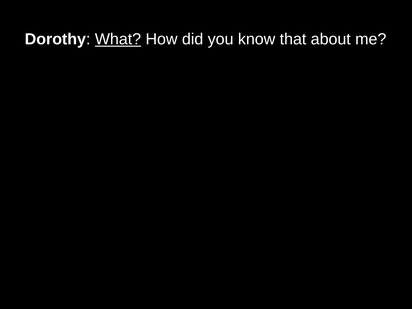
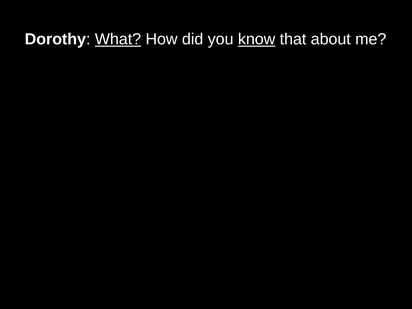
know underline: none -> present
